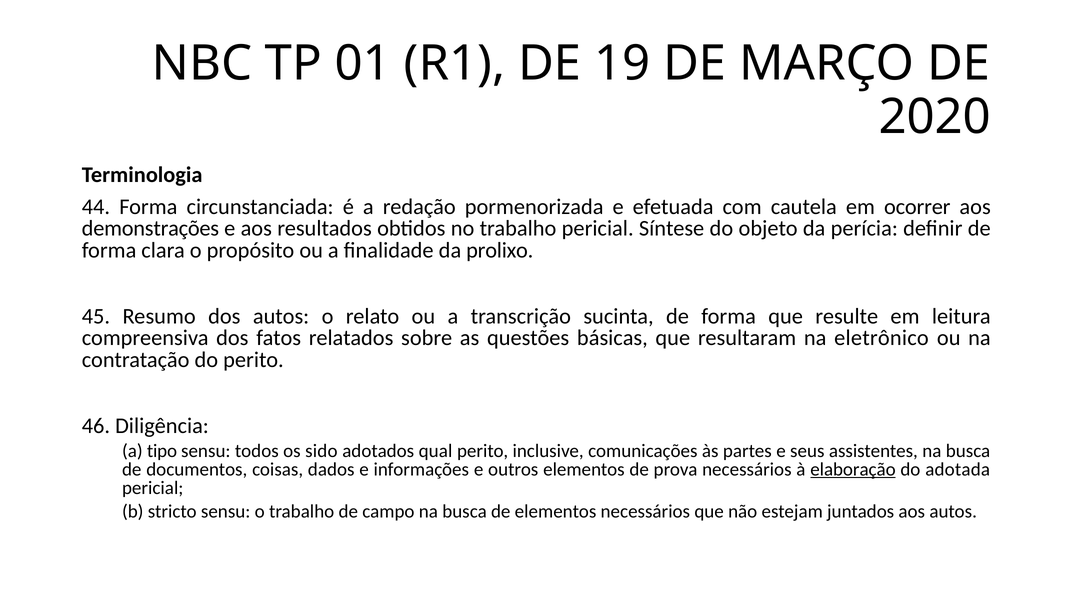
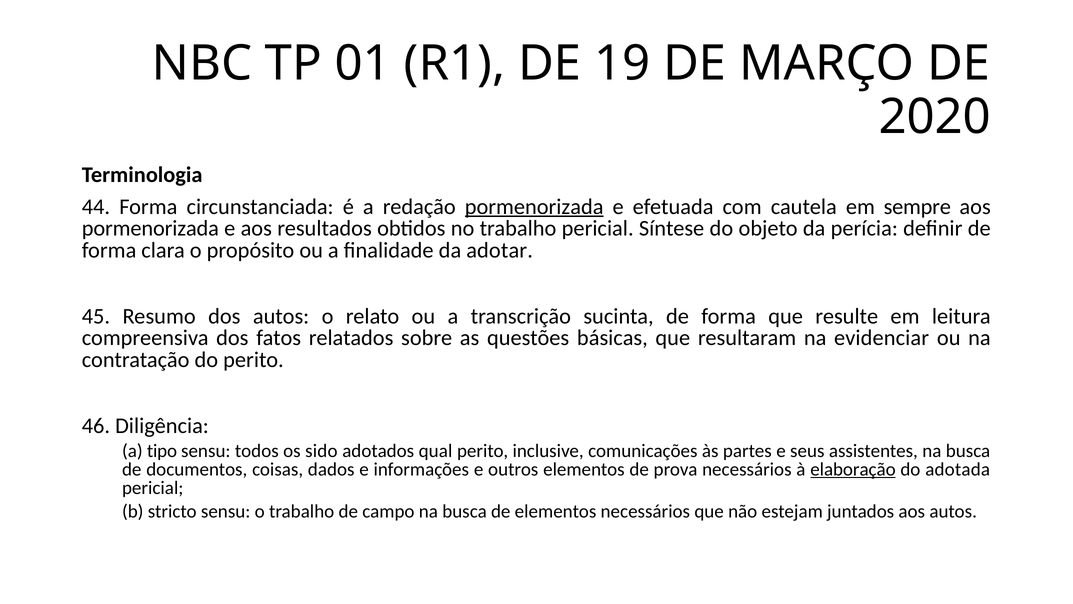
pormenorizada at (534, 206) underline: none -> present
ocorrer: ocorrer -> sempre
demonstrações at (150, 228): demonstrações -> pormenorizada
prolixo: prolixo -> adotar
eletrônico: eletrônico -> evidenciar
